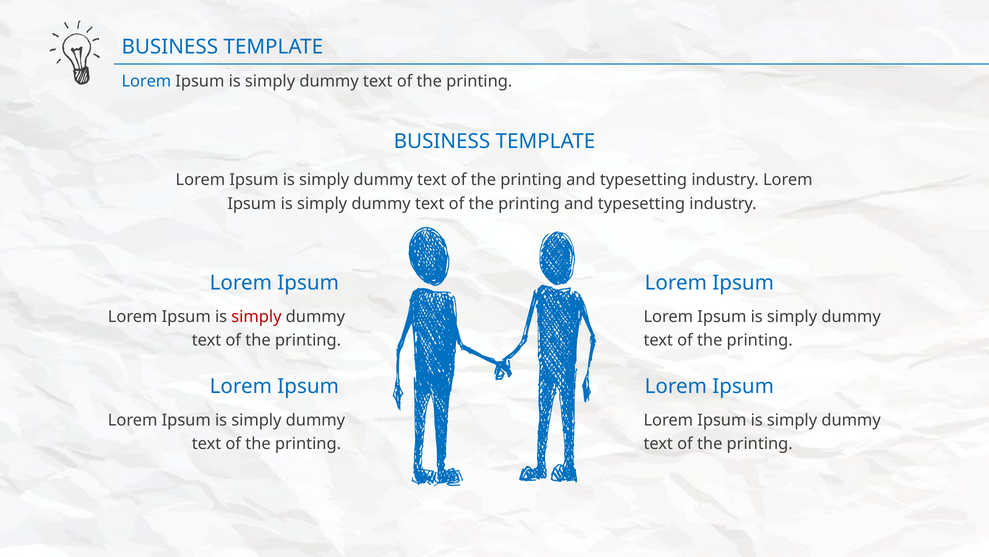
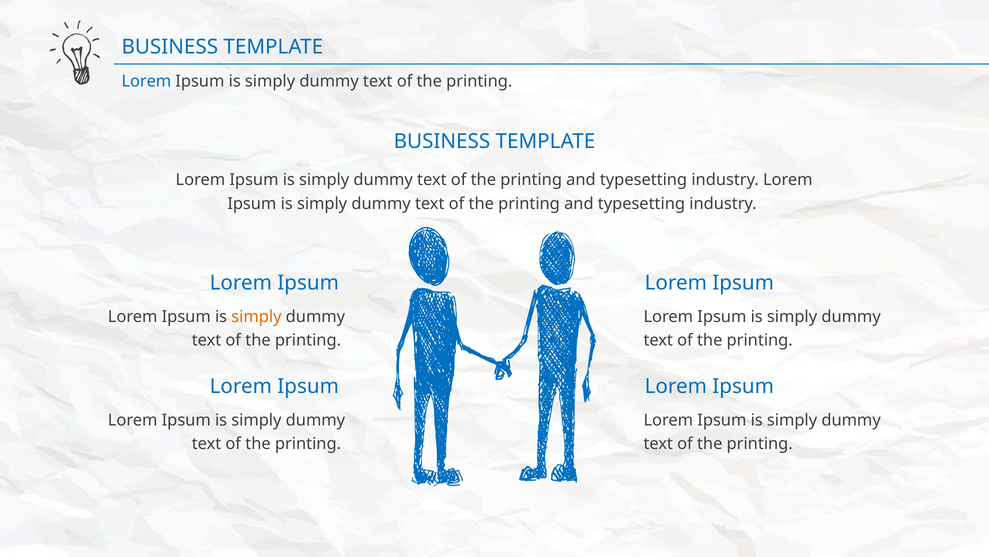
simply at (256, 316) colour: red -> orange
